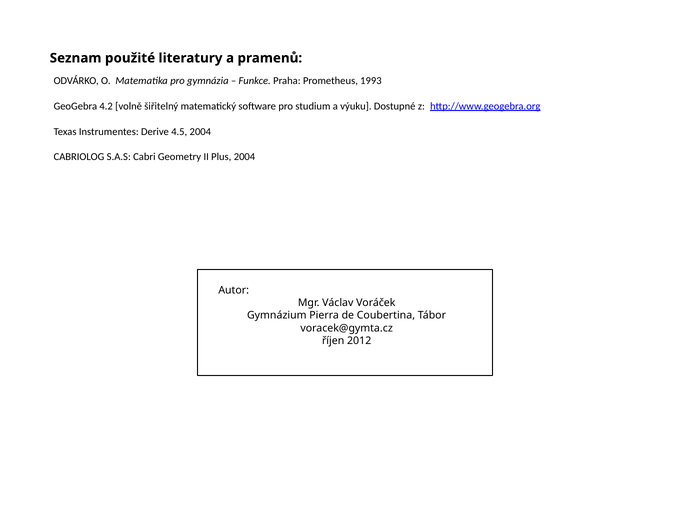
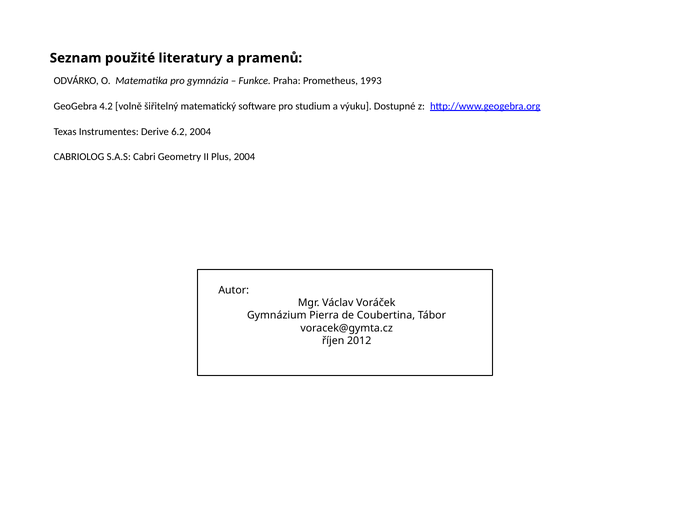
4.5: 4.5 -> 6.2
